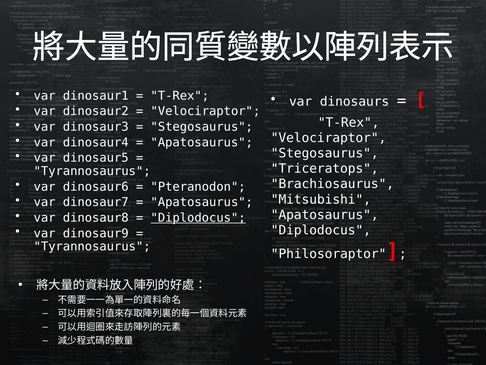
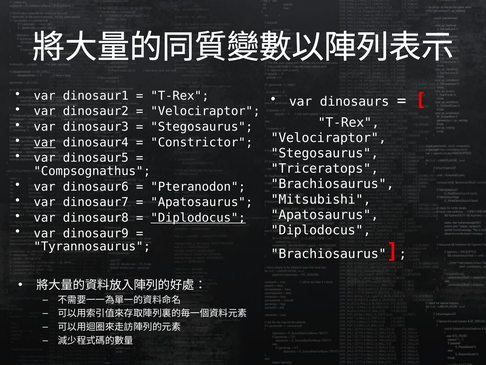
var at (45, 142) underline: none -> present
Apatosaurus at (202, 142): Apatosaurus -> Constrictor
Tyrannosaurus at (92, 171): Tyrannosaurus -> Compsognathus
Philosoraptor at (329, 253): Philosoraptor -> Brachiosaurus
